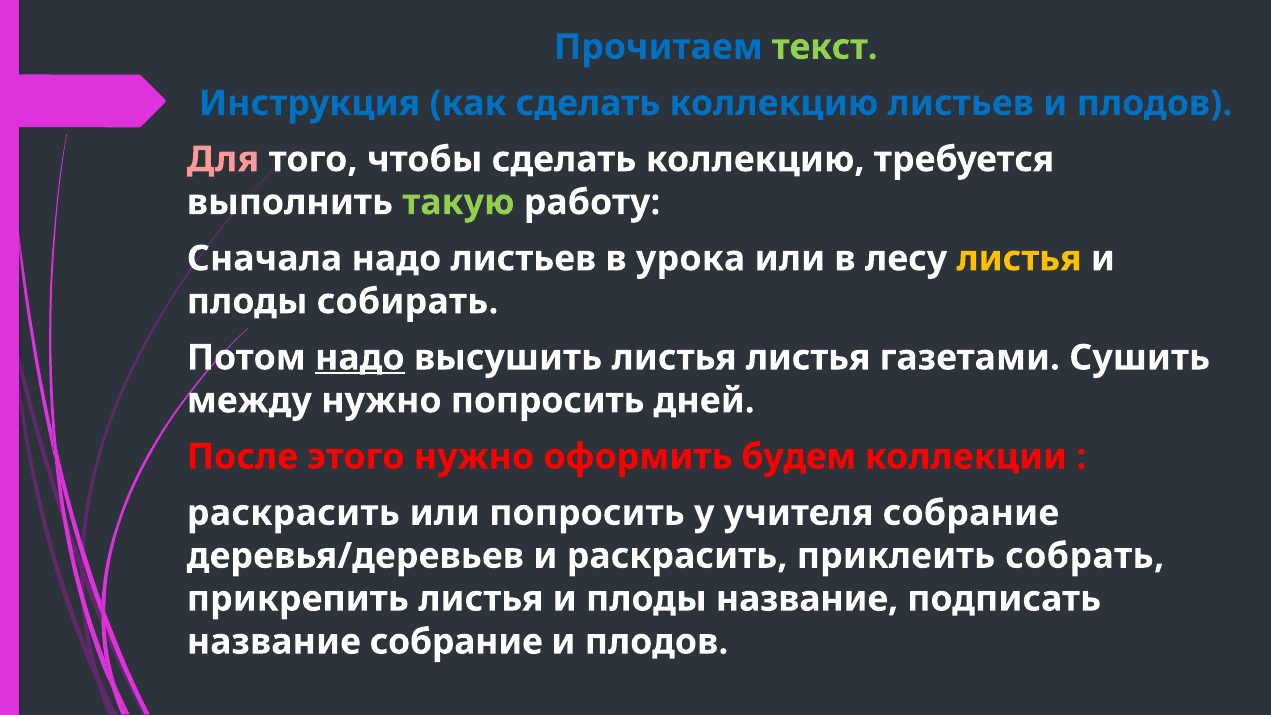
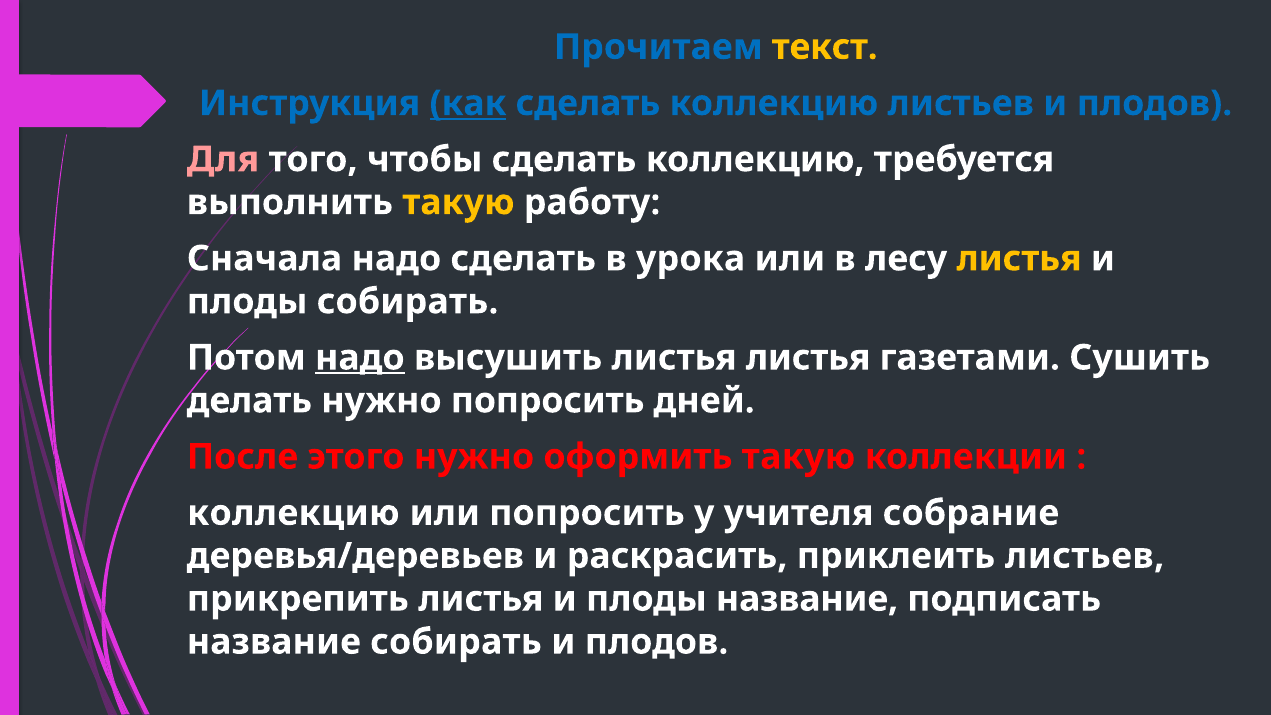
текст colour: light green -> yellow
как underline: none -> present
такую at (458, 202) colour: light green -> yellow
надо листьев: листьев -> сделать
между: между -> делать
оформить будем: будем -> такую
раскрасить at (293, 513): раскрасить -> коллекцию
приклеить собрать: собрать -> листьев
название собрание: собрание -> собирать
